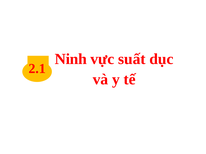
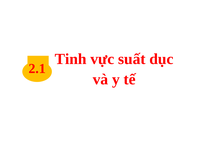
Ninh: Ninh -> Tinh
